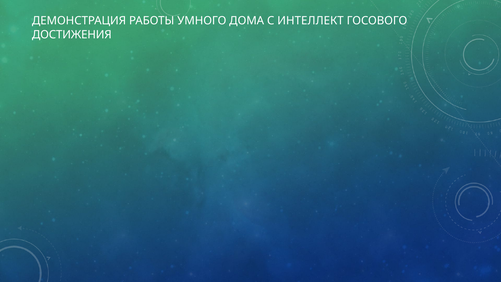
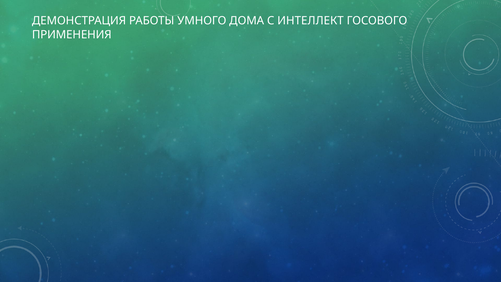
ДОСТИЖЕНИЯ: ДОСТИЖЕНИЯ -> ПРИМЕНЕНИЯ
